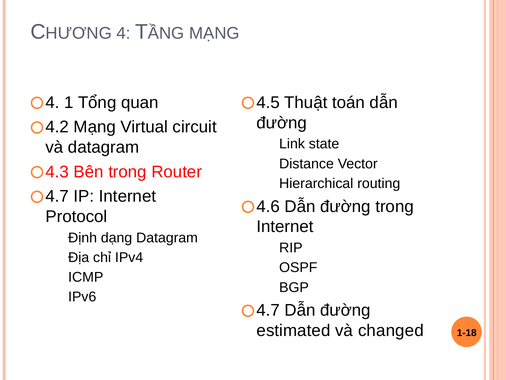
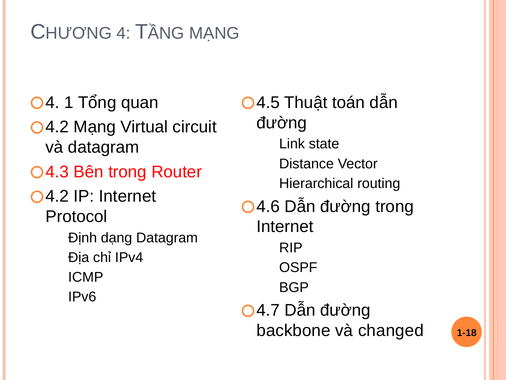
4.7 at (57, 196): 4.7 -> 4.2
estimated: estimated -> backbone
